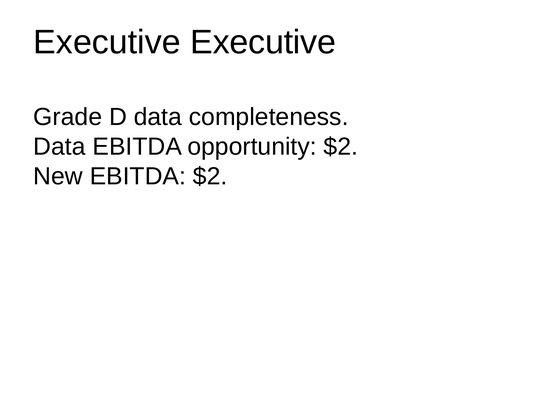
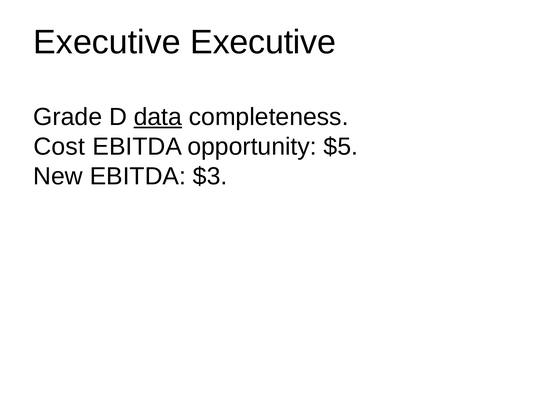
data at (158, 117) underline: none -> present
Data at (59, 147): Data -> Cost
opportunity $2: $2 -> $5
EBITDA $2: $2 -> $3
